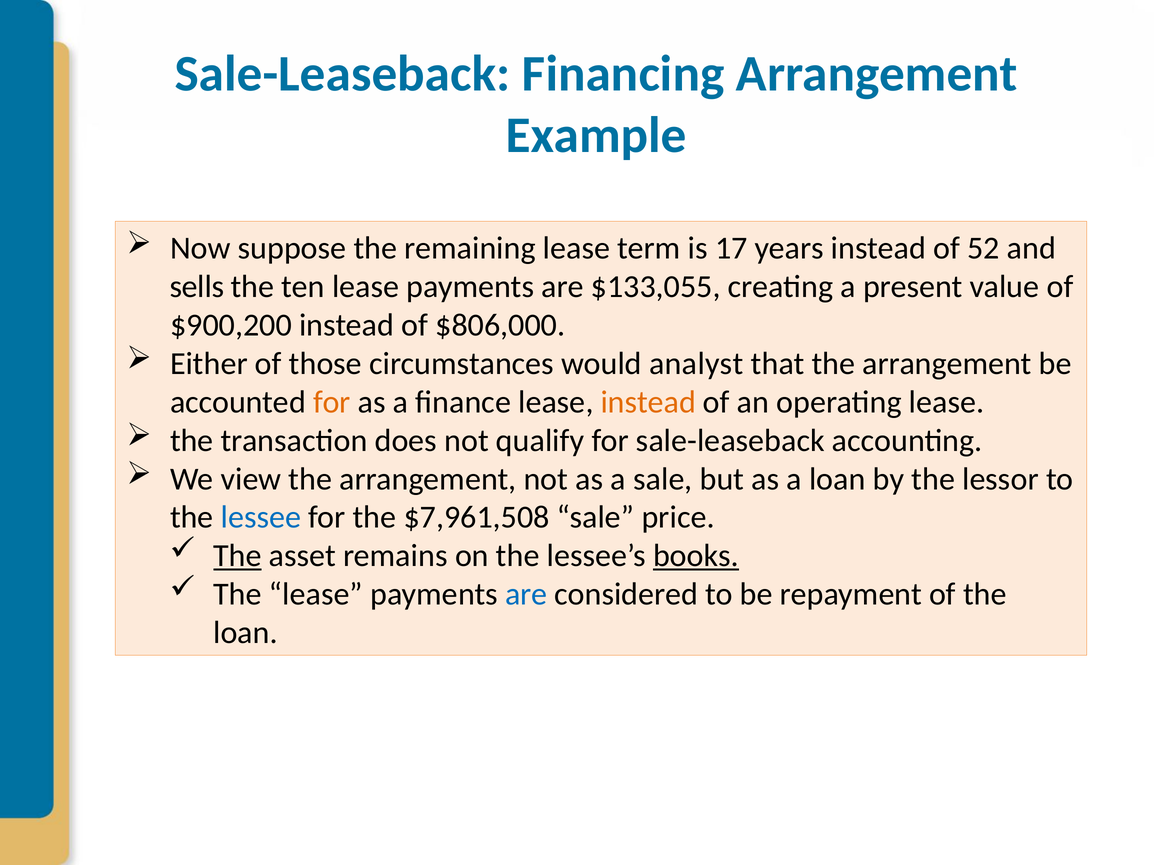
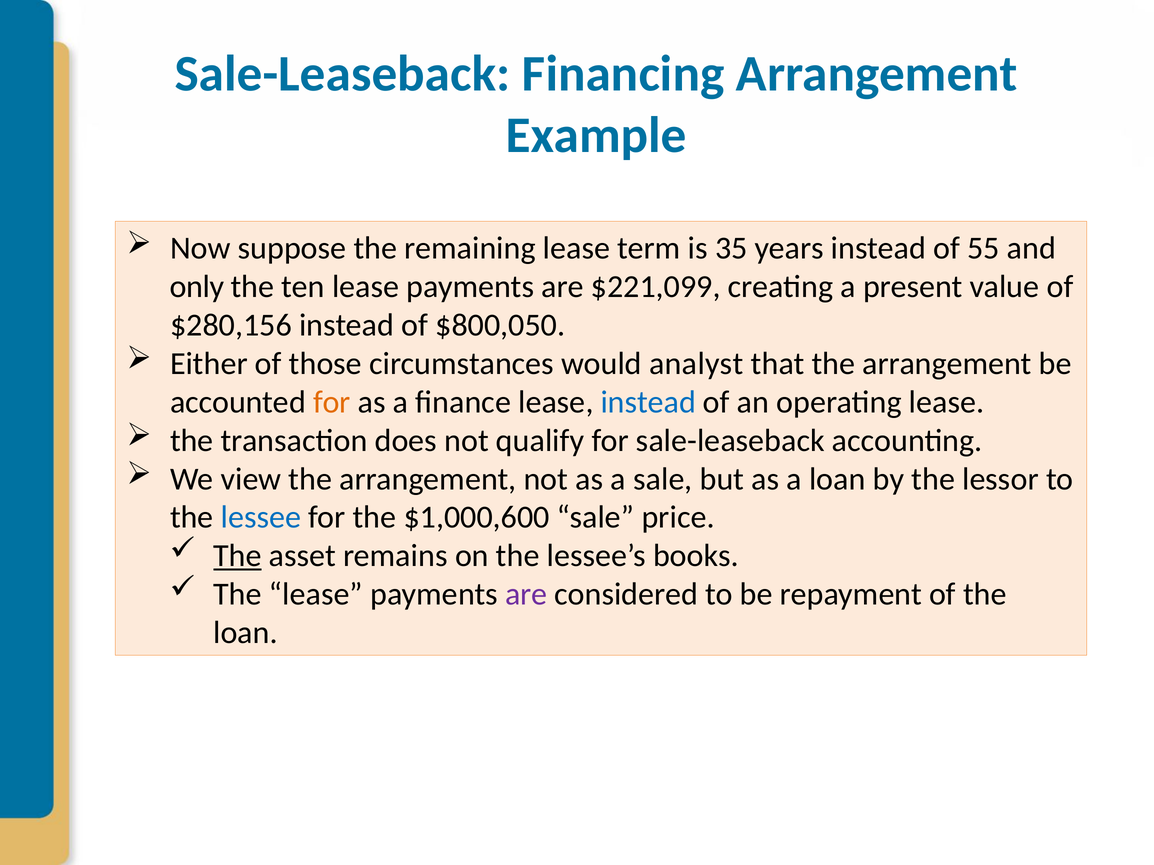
17: 17 -> 35
52: 52 -> 55
sells: sells -> only
$133,055: $133,055 -> $221,099
$900,200: $900,200 -> $280,156
$806,000: $806,000 -> $800,050
instead at (648, 402) colour: orange -> blue
$7,961,508: $7,961,508 -> $1,000,600
books underline: present -> none
are at (526, 595) colour: blue -> purple
